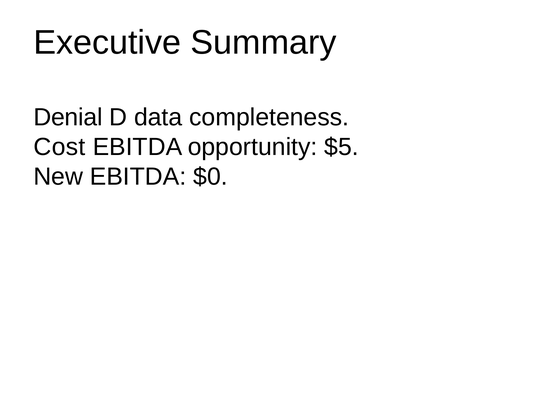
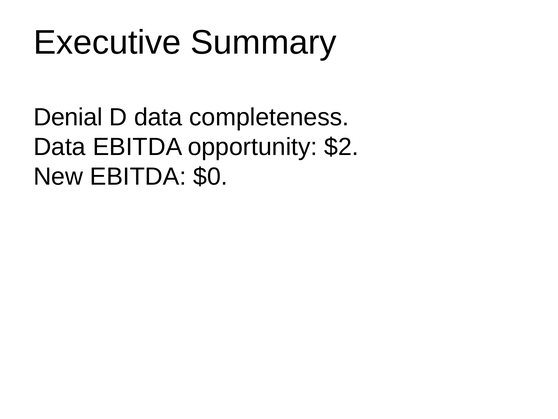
Cost at (59, 147): Cost -> Data
$5: $5 -> $2
